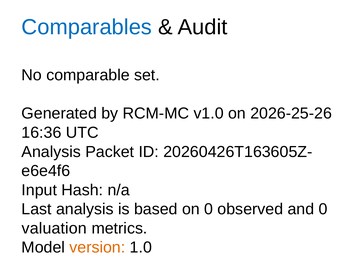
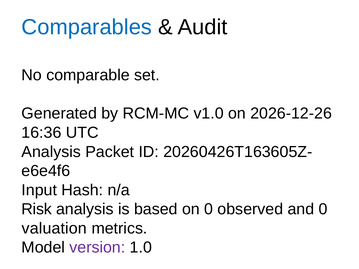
2026-25-26: 2026-25-26 -> 2026-12-26
Last: Last -> Risk
version colour: orange -> purple
